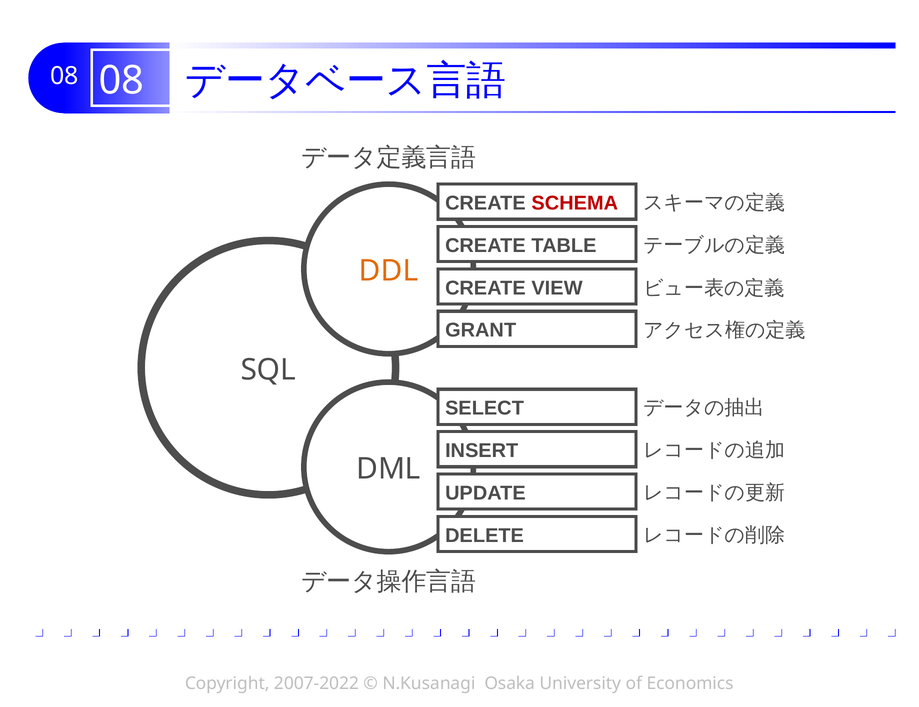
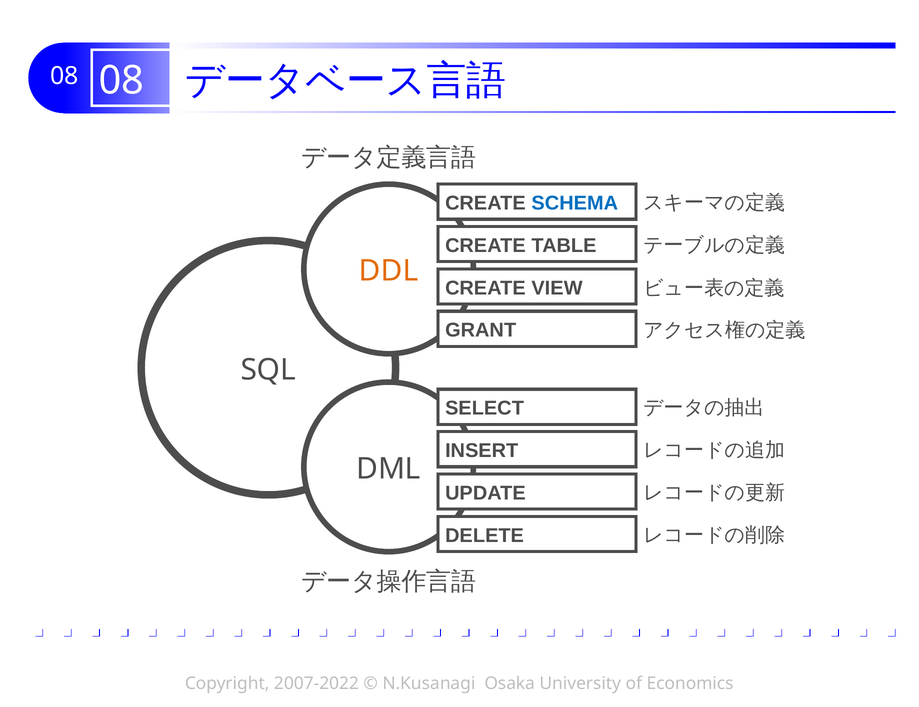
SCHEMA colour: red -> blue
